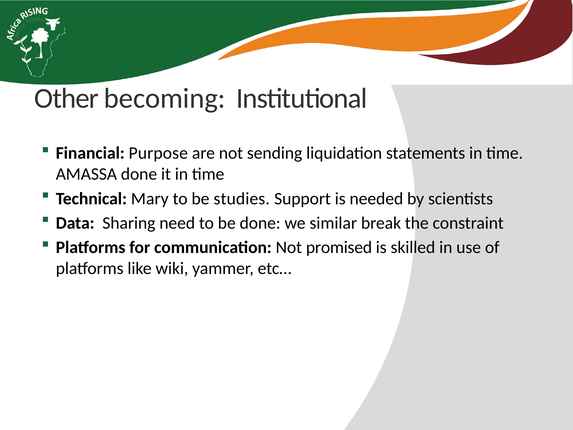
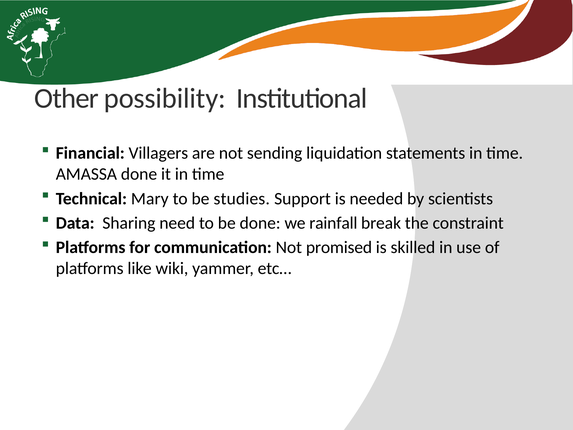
becoming: becoming -> possibility
Purpose: Purpose -> Villagers
similar: similar -> rainfall
